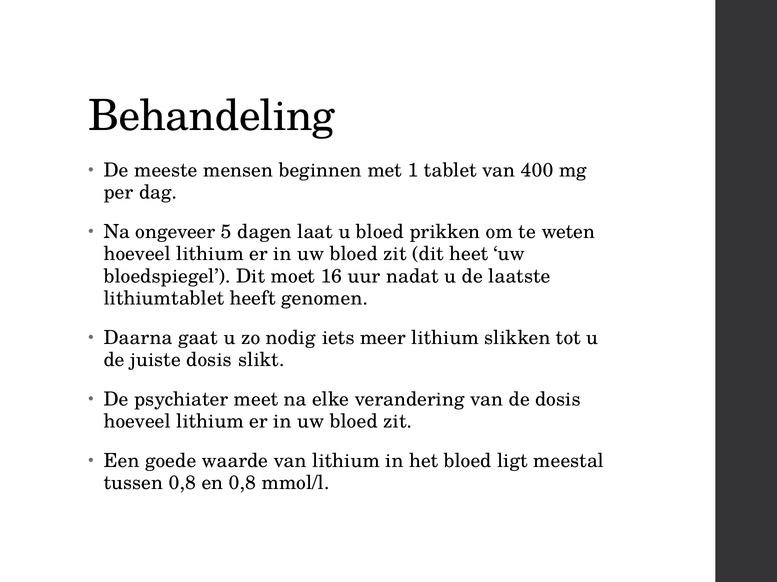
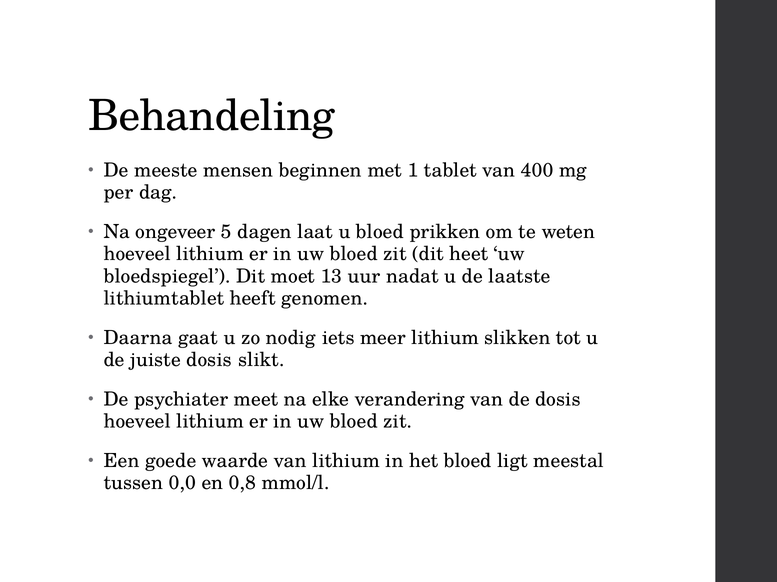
16: 16 -> 13
tussen 0,8: 0,8 -> 0,0
